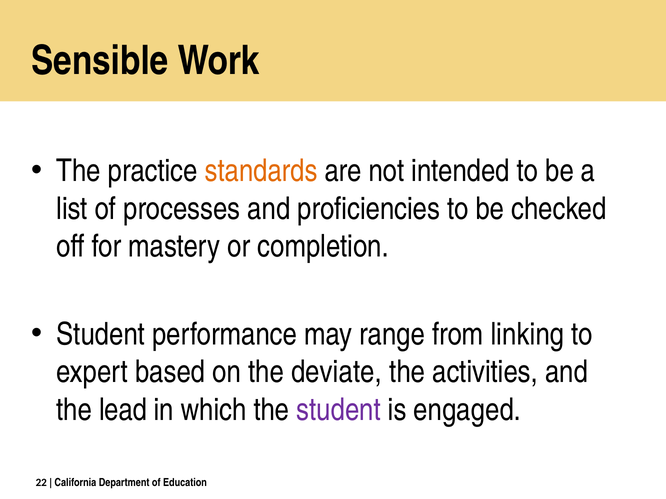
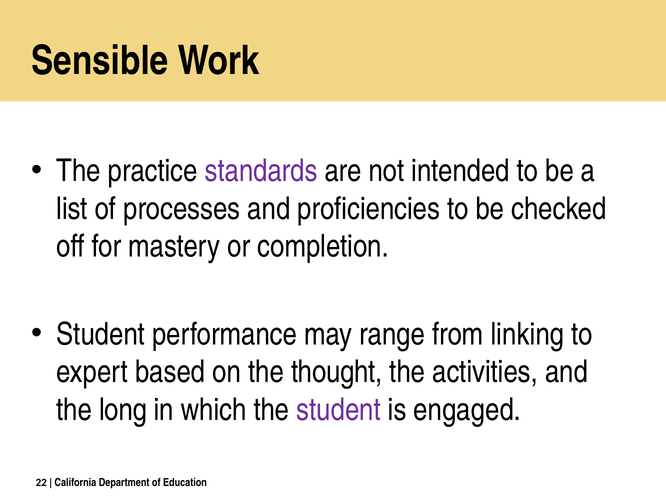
standards colour: orange -> purple
deviate: deviate -> thought
lead: lead -> long
